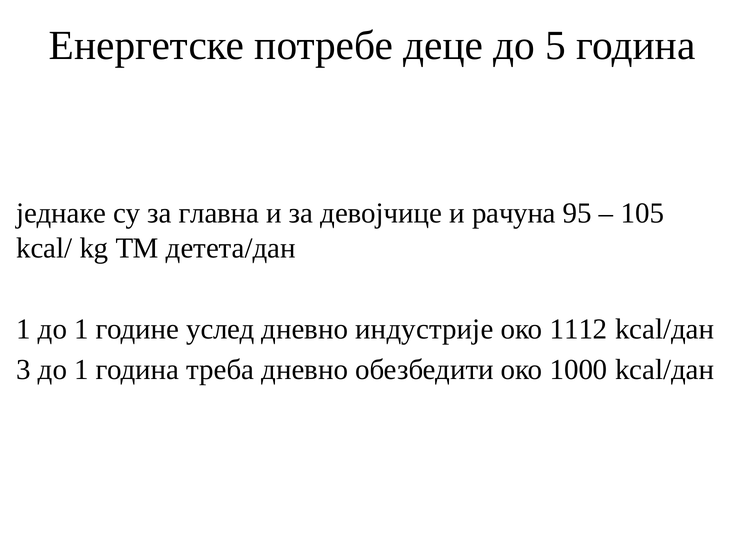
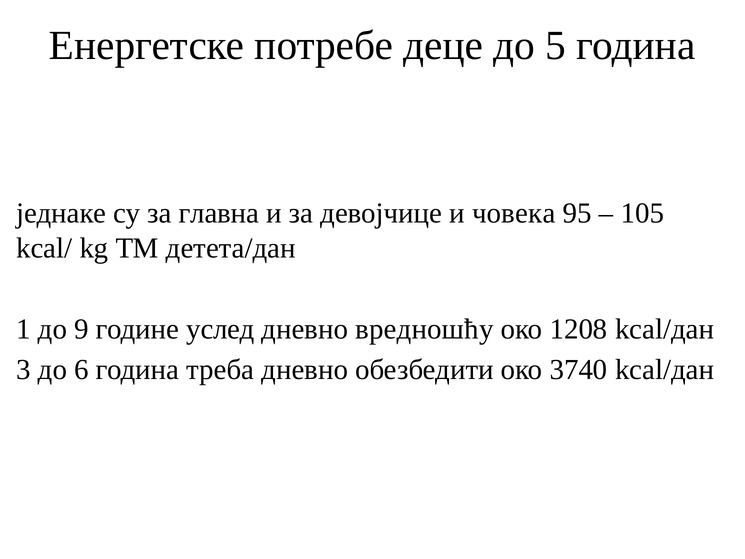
рачуна: рачуна -> човека
1 до 1: 1 -> 9
индустрије: индустрије -> вредношћу
1112: 1112 -> 1208
3 до 1: 1 -> 6
1000: 1000 -> 3740
